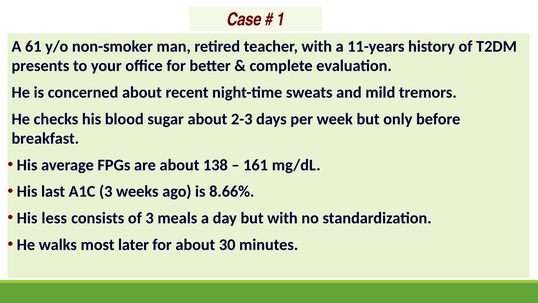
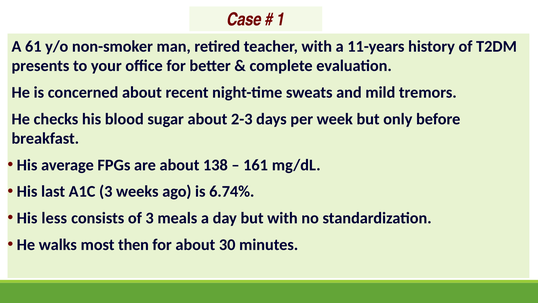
8.66%: 8.66% -> 6.74%
later: later -> then
